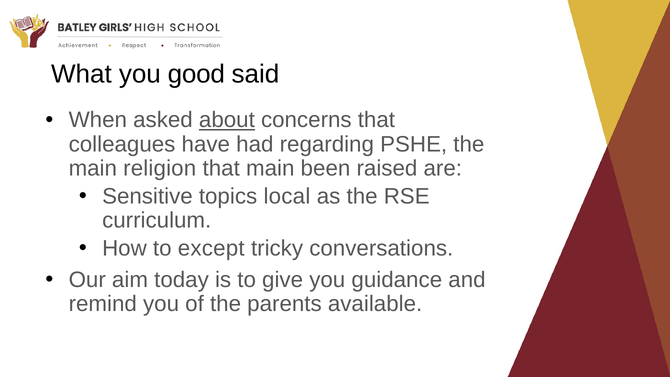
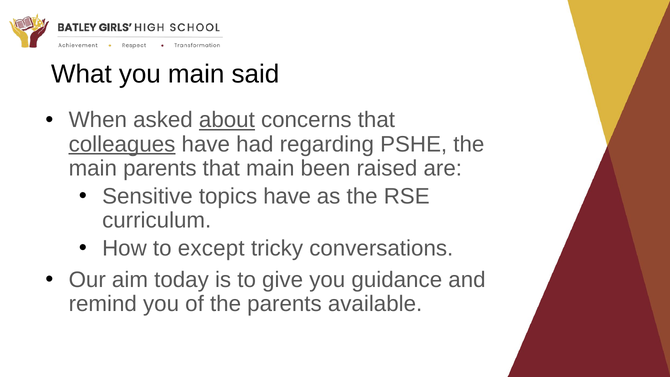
you good: good -> main
colleagues underline: none -> present
main religion: religion -> parents
topics local: local -> have
